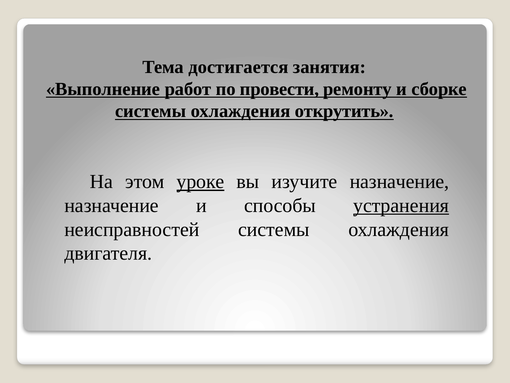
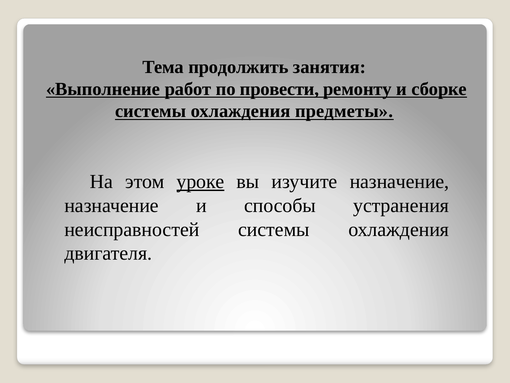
достигается: достигается -> продолжить
открутить: открутить -> предметы
устранения underline: present -> none
